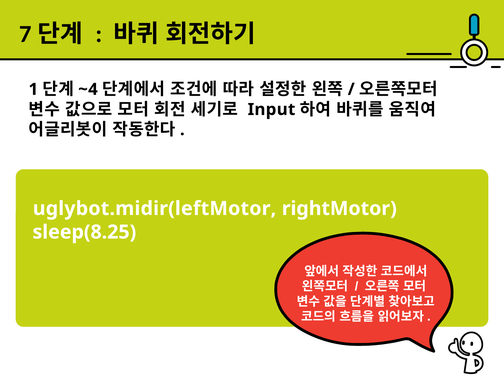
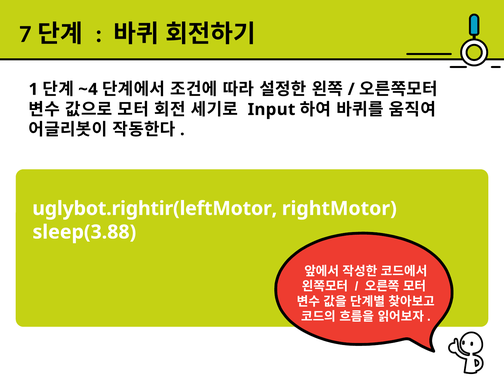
uglybot.midir(leftMotor: uglybot.midir(leftMotor -> uglybot.rightir(leftMotor
sleep(8.25: sleep(8.25 -> sleep(3.88
